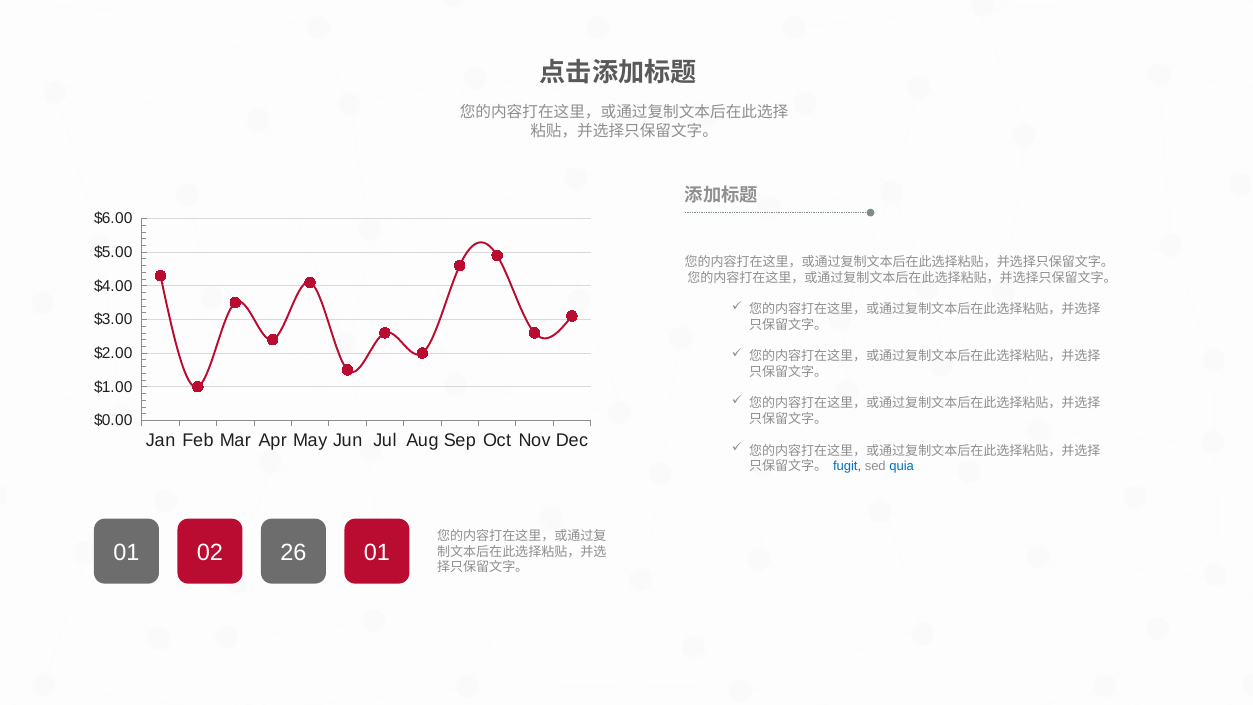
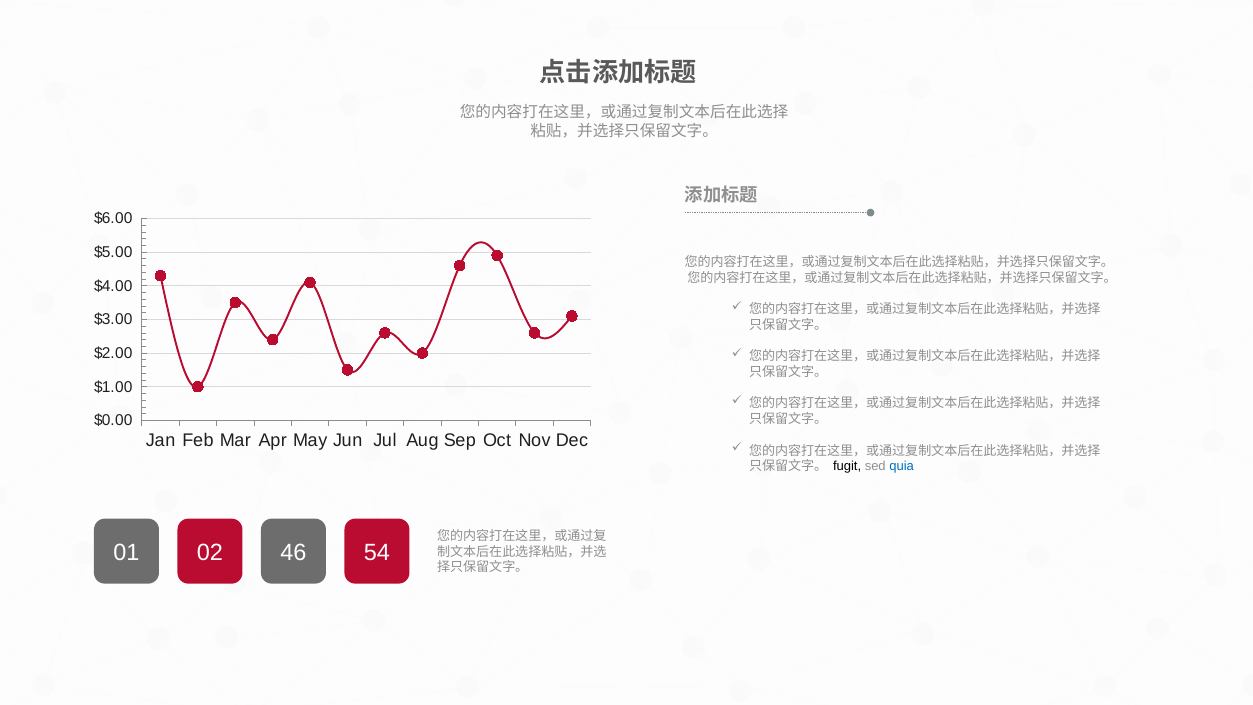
fugit colour: blue -> black
26: 26 -> 46
01 01: 01 -> 54
